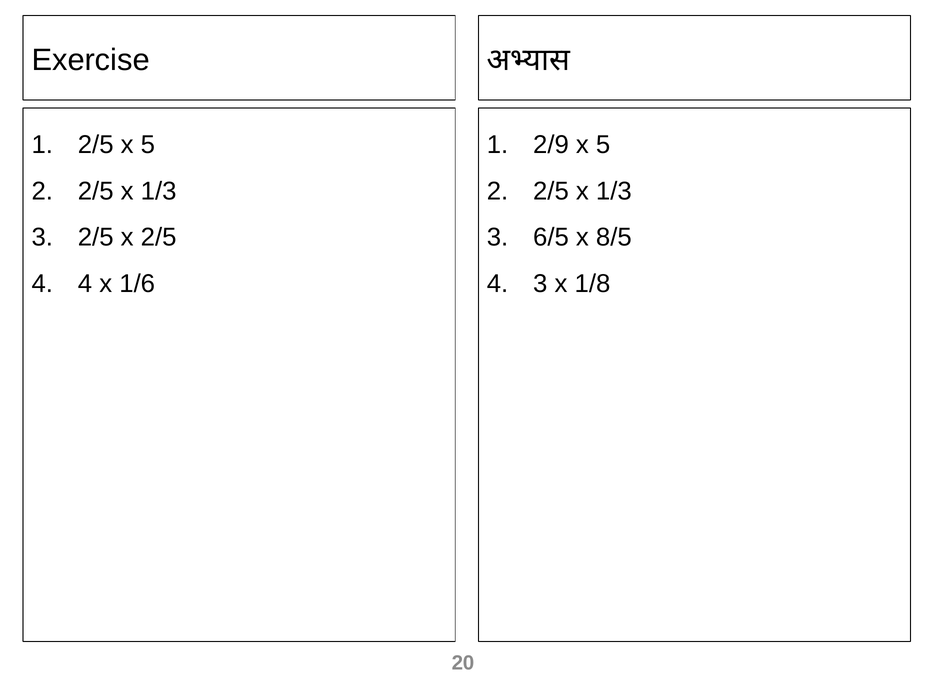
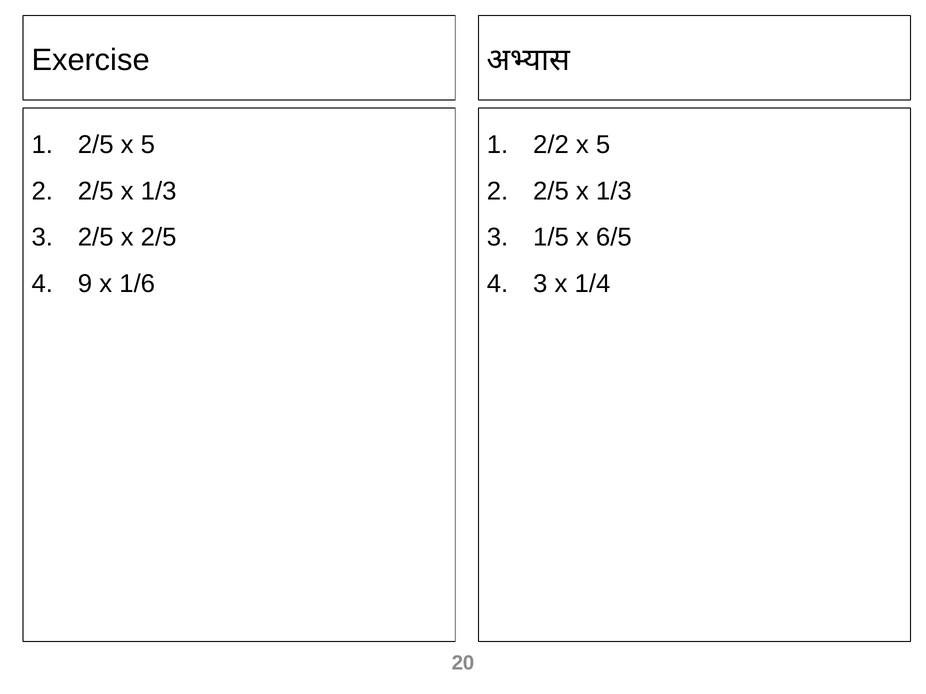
2/9: 2/9 -> 2/2
6/5: 6/5 -> 1/5
8/5: 8/5 -> 6/5
4 at (85, 284): 4 -> 9
1/8: 1/8 -> 1/4
